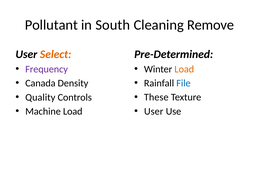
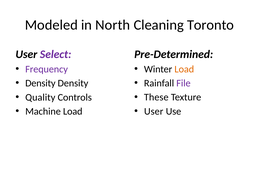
Pollutant: Pollutant -> Modeled
South: South -> North
Remove: Remove -> Toronto
Select colour: orange -> purple
File colour: blue -> purple
Canada at (40, 83): Canada -> Density
